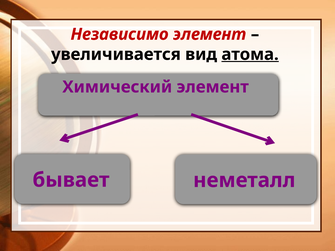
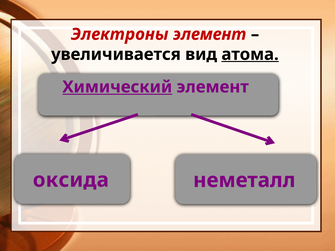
Независимо: Независимо -> Электроны
Химический underline: none -> present
бывает: бывает -> оксида
